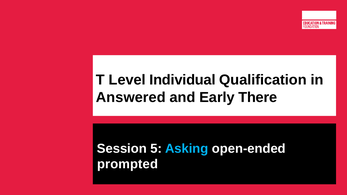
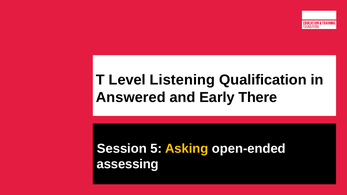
Individual: Individual -> Listening
Asking colour: light blue -> yellow
prompted: prompted -> assessing
